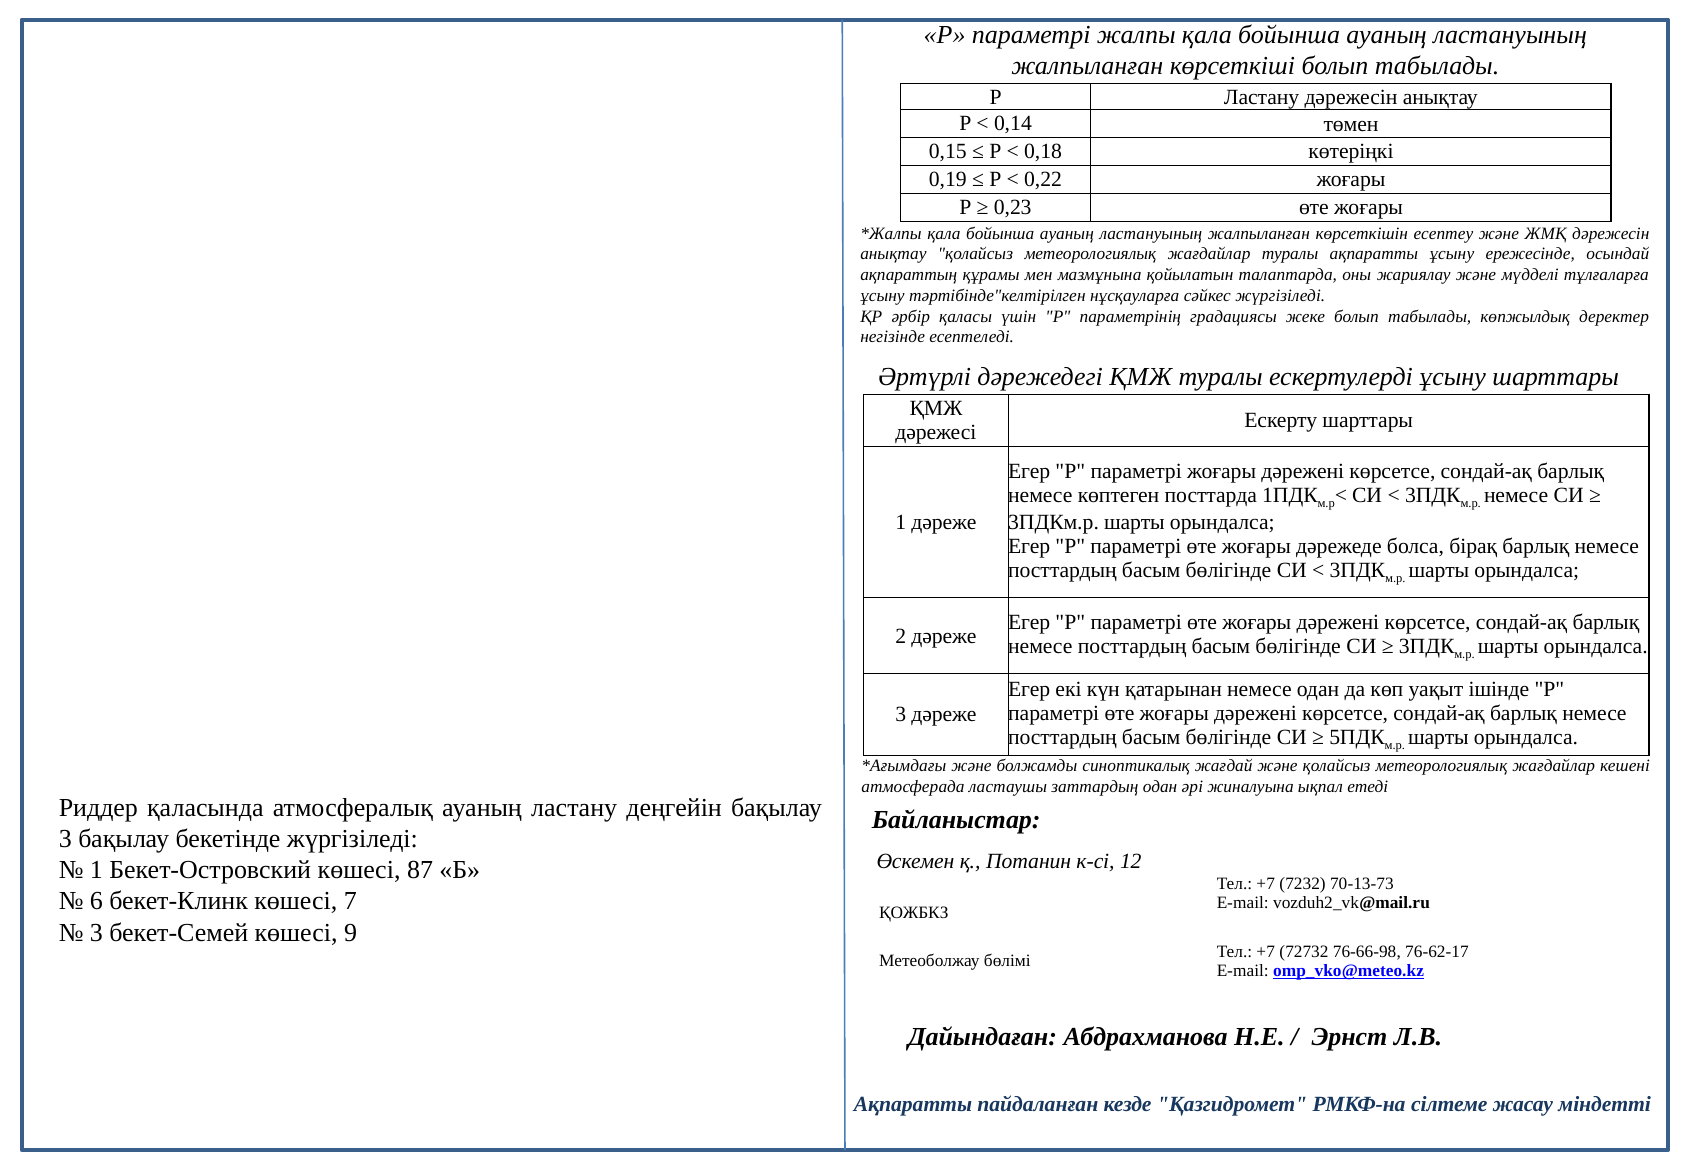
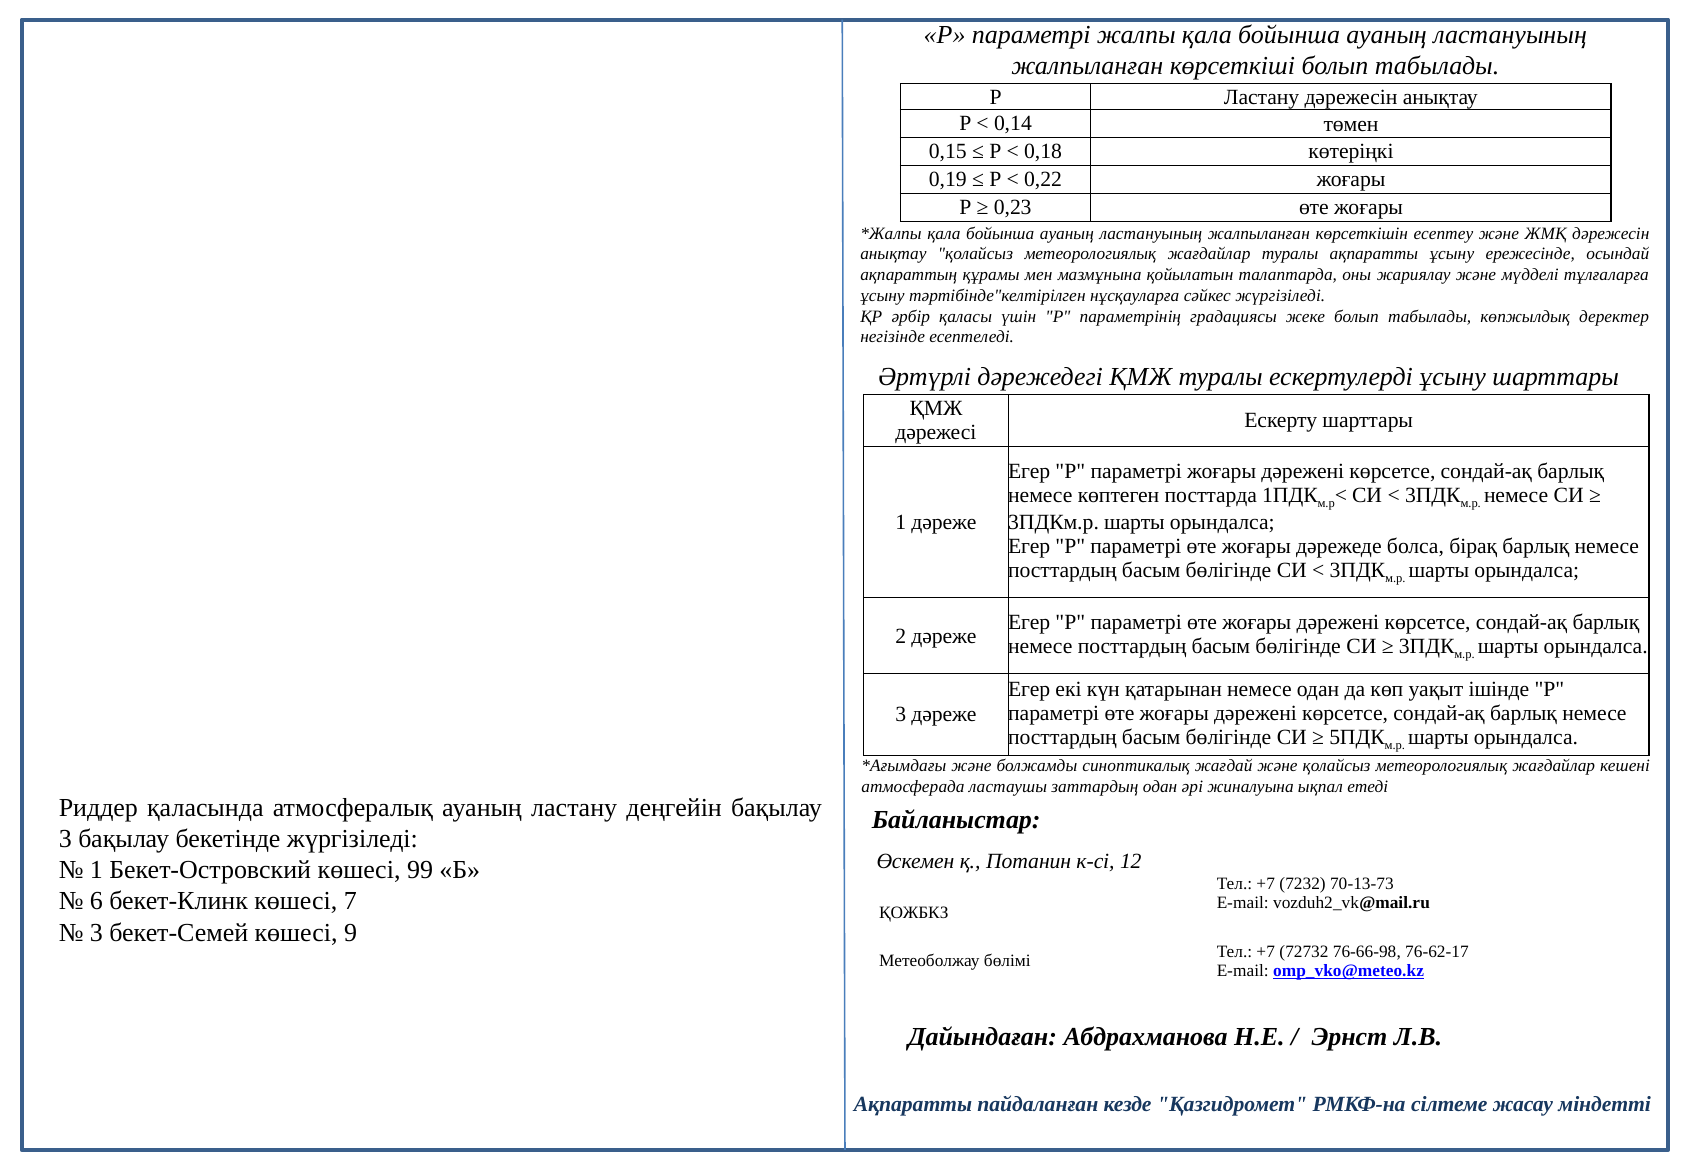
87: 87 -> 99
